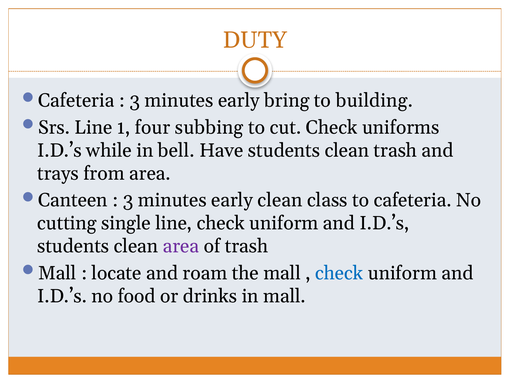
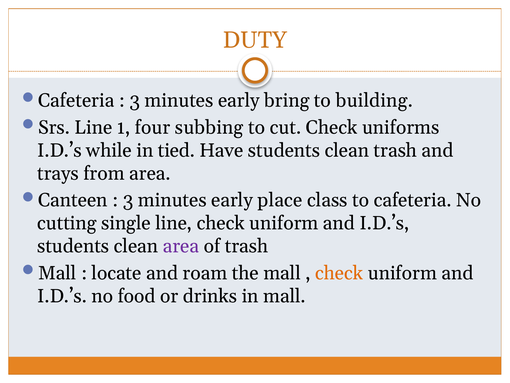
bell: bell -> tied
early clean: clean -> place
check at (339, 273) colour: blue -> orange
